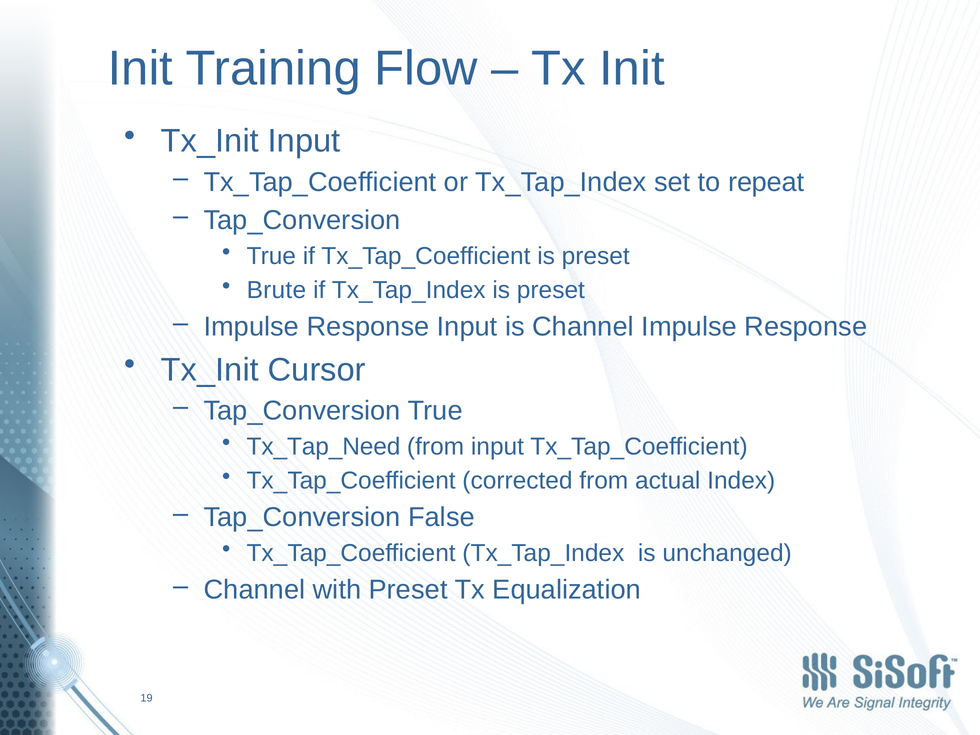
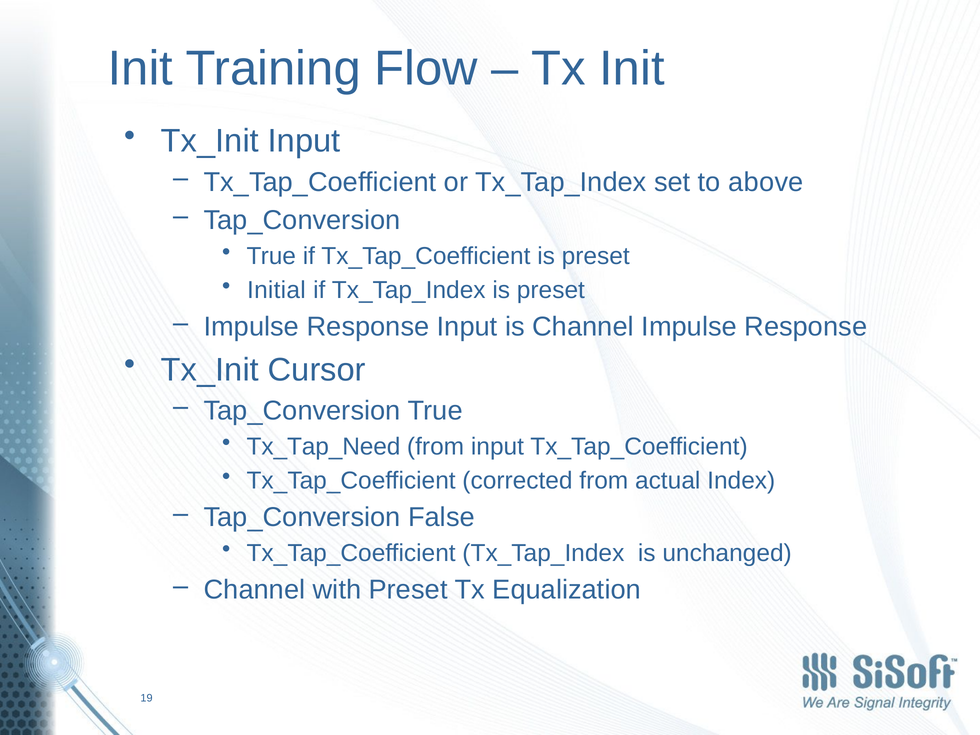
repeat: repeat -> above
Brute: Brute -> Initial
